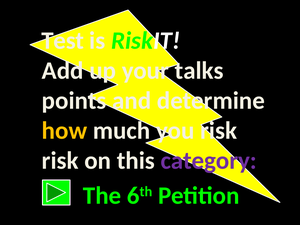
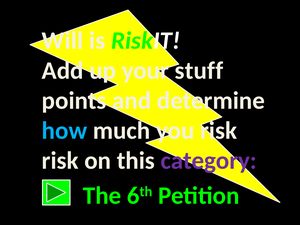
Test: Test -> Will
talks: talks -> stuff
how colour: yellow -> light blue
